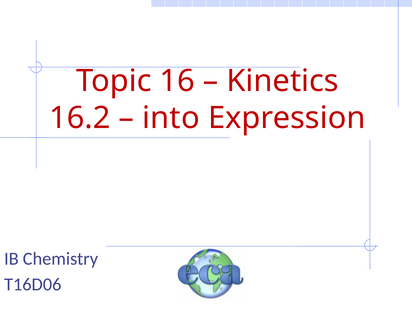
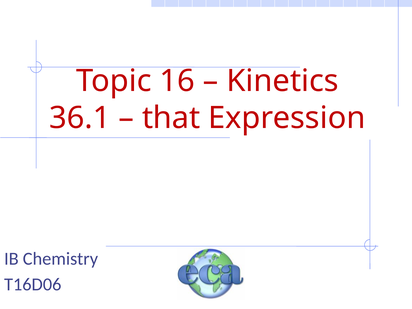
16.2: 16.2 -> 36.1
into: into -> that
